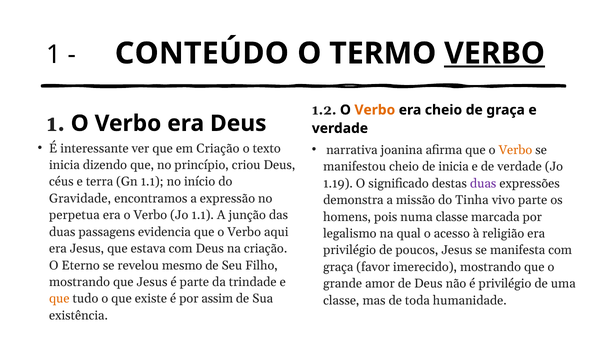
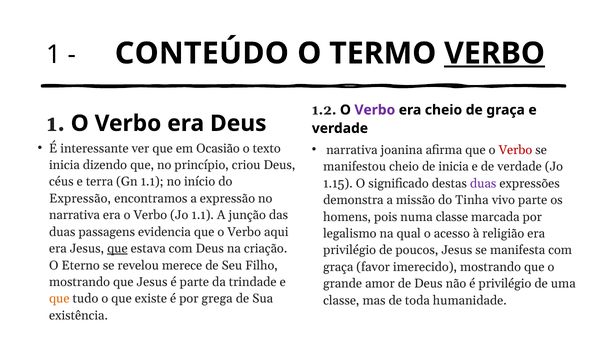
Verbo at (375, 110) colour: orange -> purple
em Criação: Criação -> Ocasião
Verbo at (515, 150) colour: orange -> red
1.19: 1.19 -> 1.15
Gravidade at (80, 198): Gravidade -> Expressão
perpetua at (74, 215): perpetua -> narrativa
que at (117, 248) underline: none -> present
mesmo: mesmo -> merece
assim: assim -> grega
